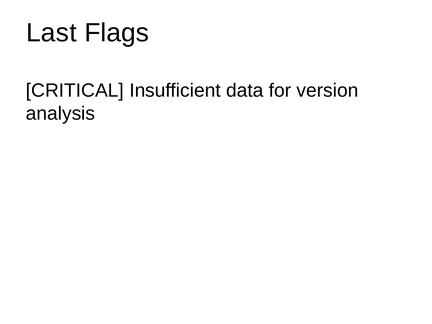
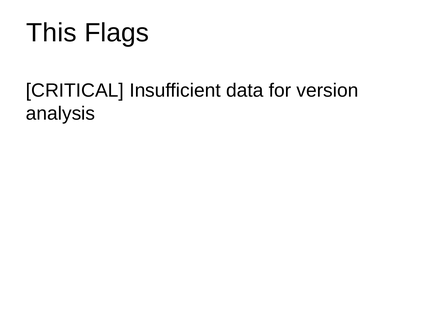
Last: Last -> This
